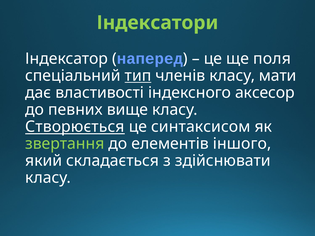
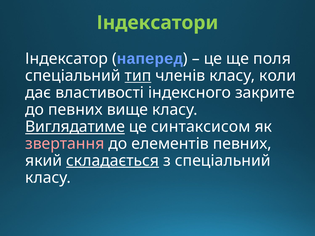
мати: мати -> коли
аксесор: аксесор -> закрите
Створюється: Створюється -> Виглядатиме
звертання colour: light green -> pink
елементів іншого: іншого -> певних
складається underline: none -> present
з здійснювати: здійснювати -> спеціальний
